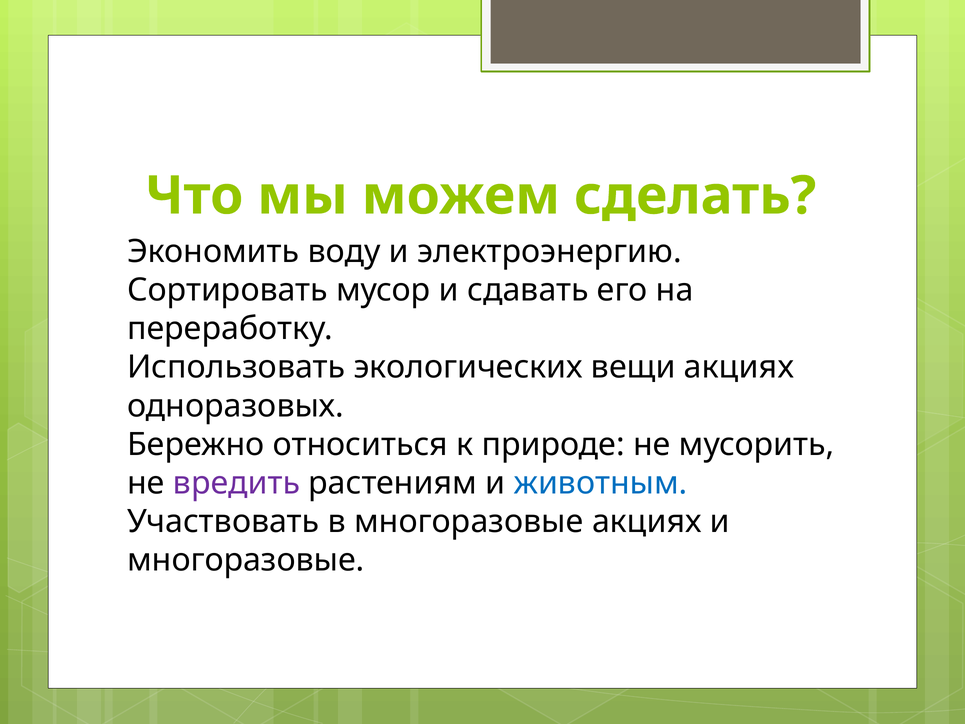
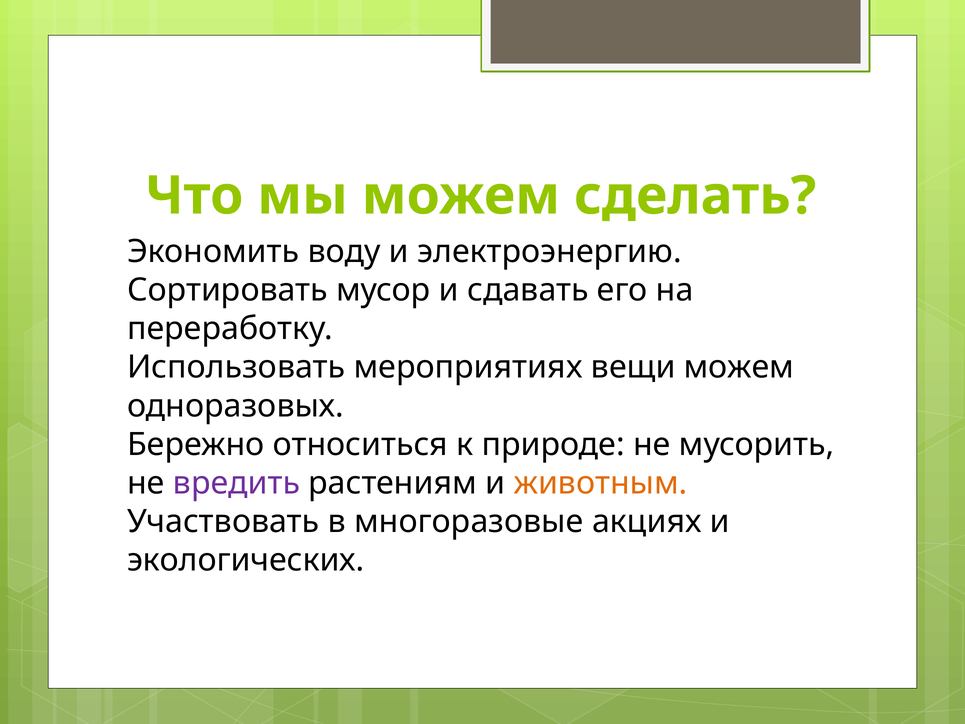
экологических: экологических -> мероприятиях
вещи акциях: акциях -> можем
животным colour: blue -> orange
многоразовые at (246, 560): многоразовые -> экологических
